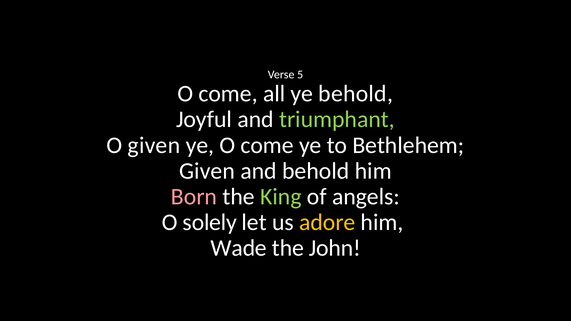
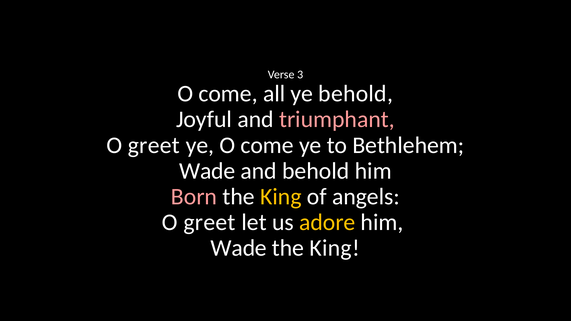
5: 5 -> 3
triumphant colour: light green -> pink
given at (154, 145): given -> greet
Given at (207, 171): Given -> Wade
King at (281, 197) colour: light green -> yellow
solely at (210, 222): solely -> greet
John at (335, 248): John -> King
